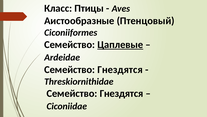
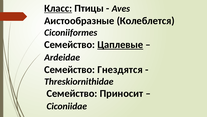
Класс underline: none -> present
Птенцовый: Птенцовый -> Колеблется
Гнездятся at (121, 93): Гнездятся -> Приносит
